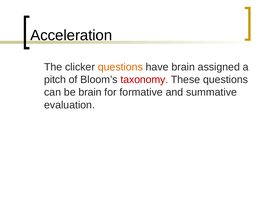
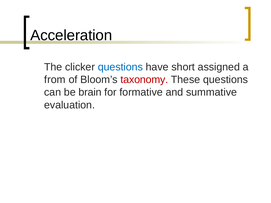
questions at (120, 67) colour: orange -> blue
have brain: brain -> short
pitch: pitch -> from
